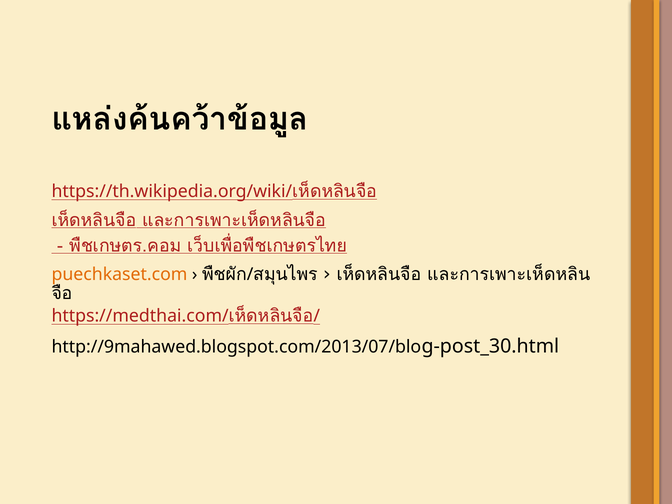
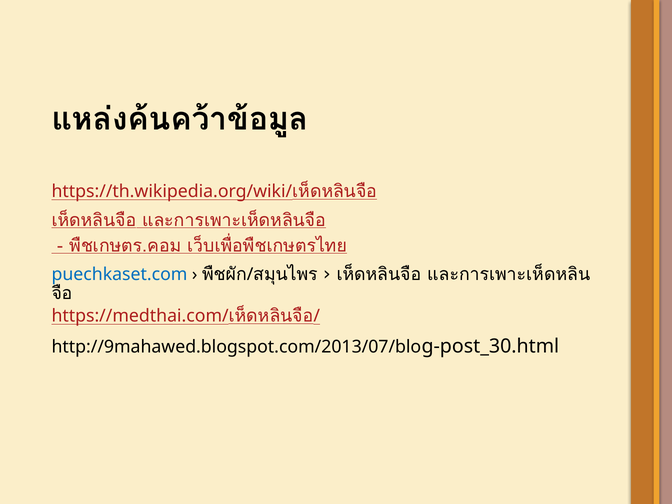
puechkaset.com colour: orange -> blue
